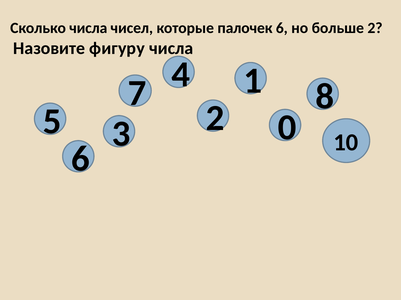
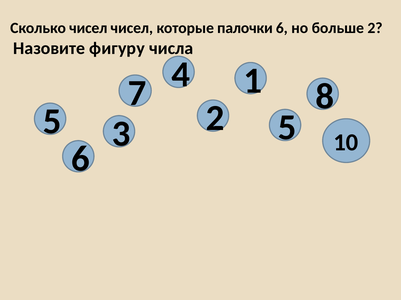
Сколько числа: числа -> чисел
палочек: палочек -> палочки
3 0: 0 -> 5
